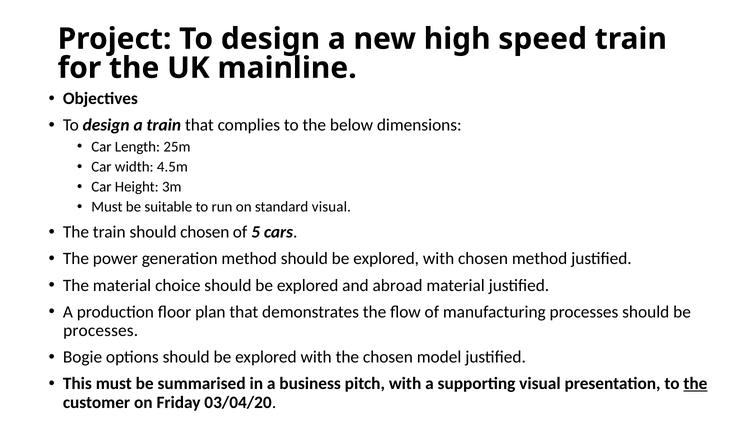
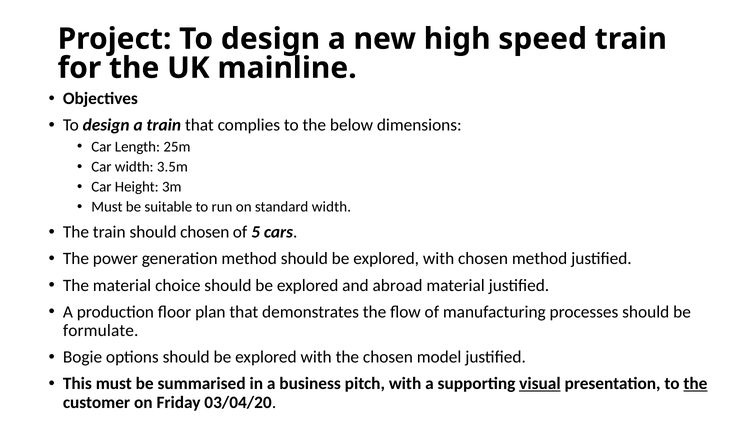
4.5m: 4.5m -> 3.5m
standard visual: visual -> width
processes at (101, 331): processes -> formulate
visual at (540, 384) underline: none -> present
